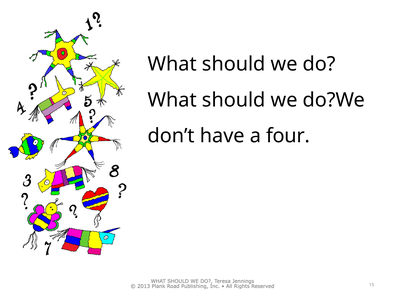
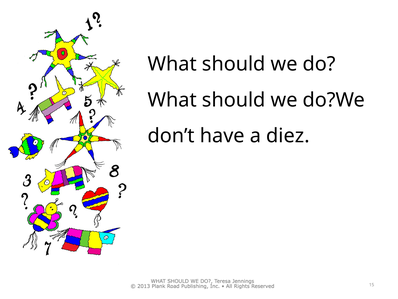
four: four -> diez
